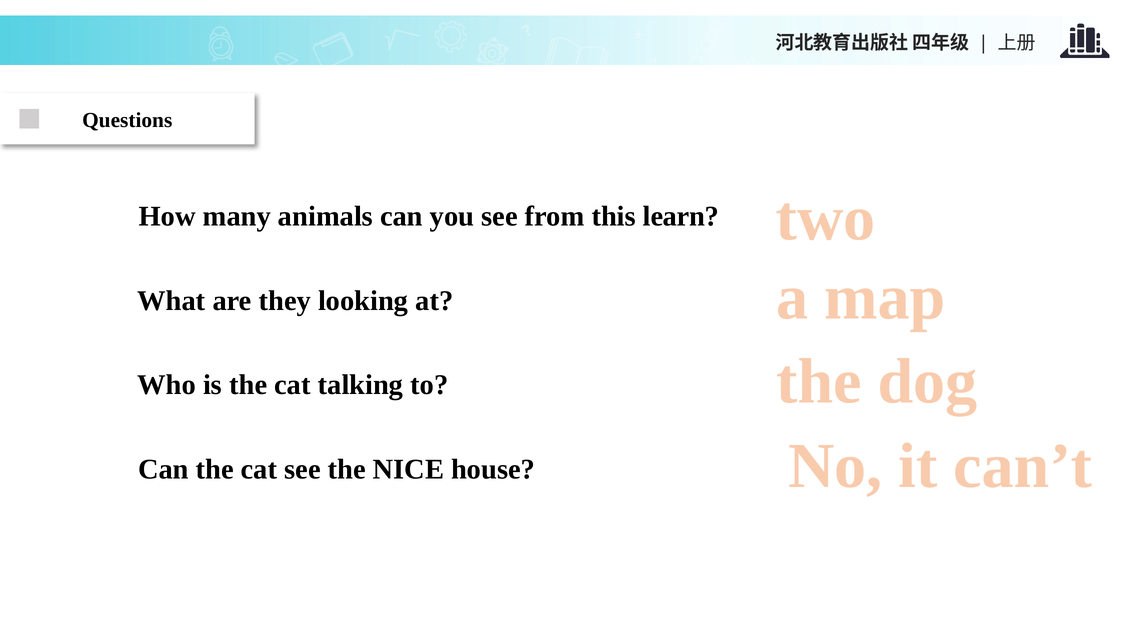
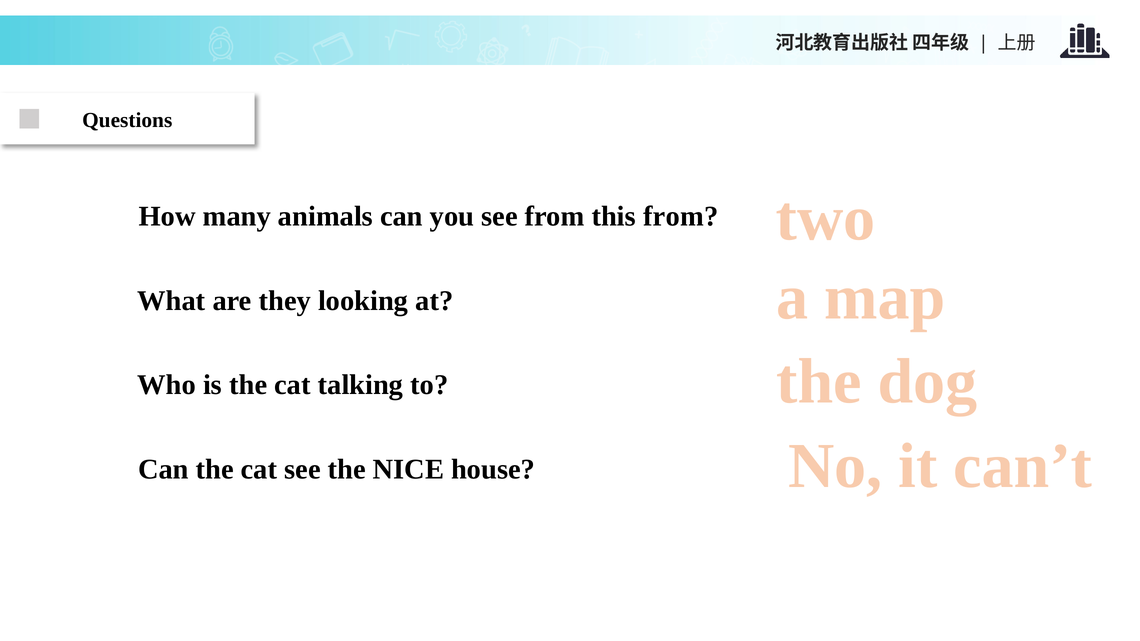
this learn: learn -> from
